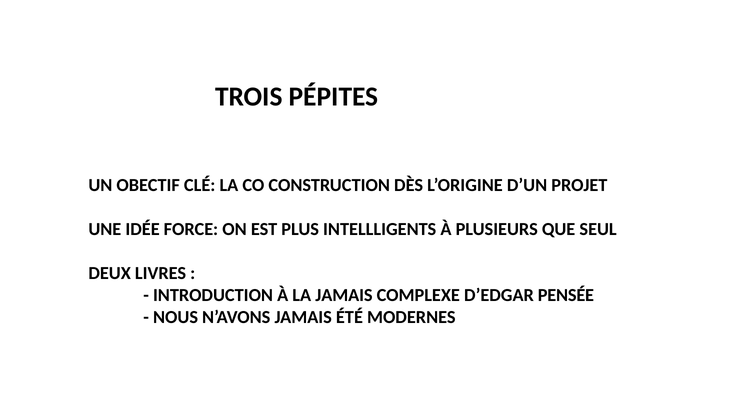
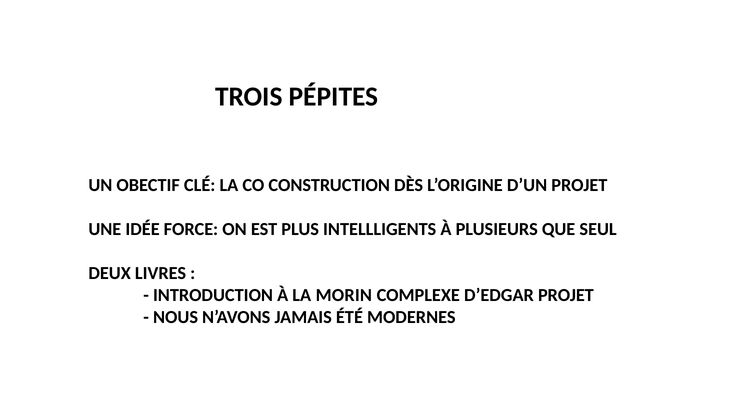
LA JAMAIS: JAMAIS -> MORIN
D’EDGAR PENSÉE: PENSÉE -> PROJET
